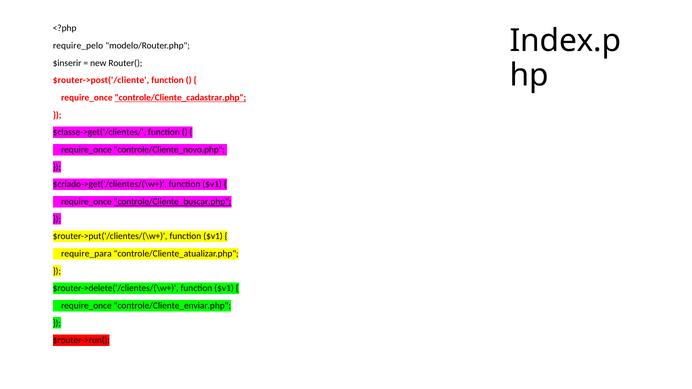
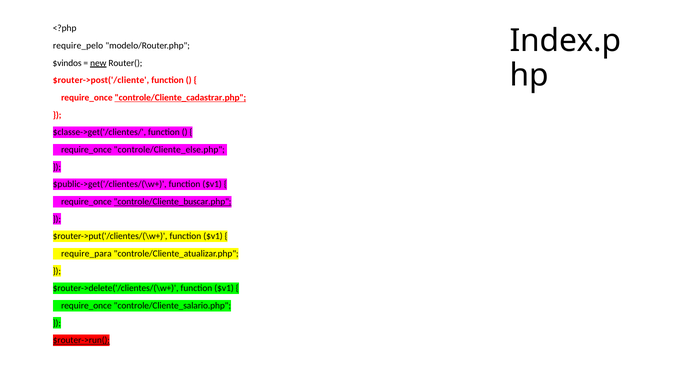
$inserir: $inserir -> $vindos
new underline: none -> present
controle/Cliente_novo.php: controle/Cliente_novo.php -> controle/Cliente_else.php
$criado->get('/clientes/(\w+: $criado->get('/clientes/(\w+ -> $public->get('/clientes/(\w+
controle/Cliente_enviar.php: controle/Cliente_enviar.php -> controle/Cliente_salario.php
$router->run( underline: none -> present
